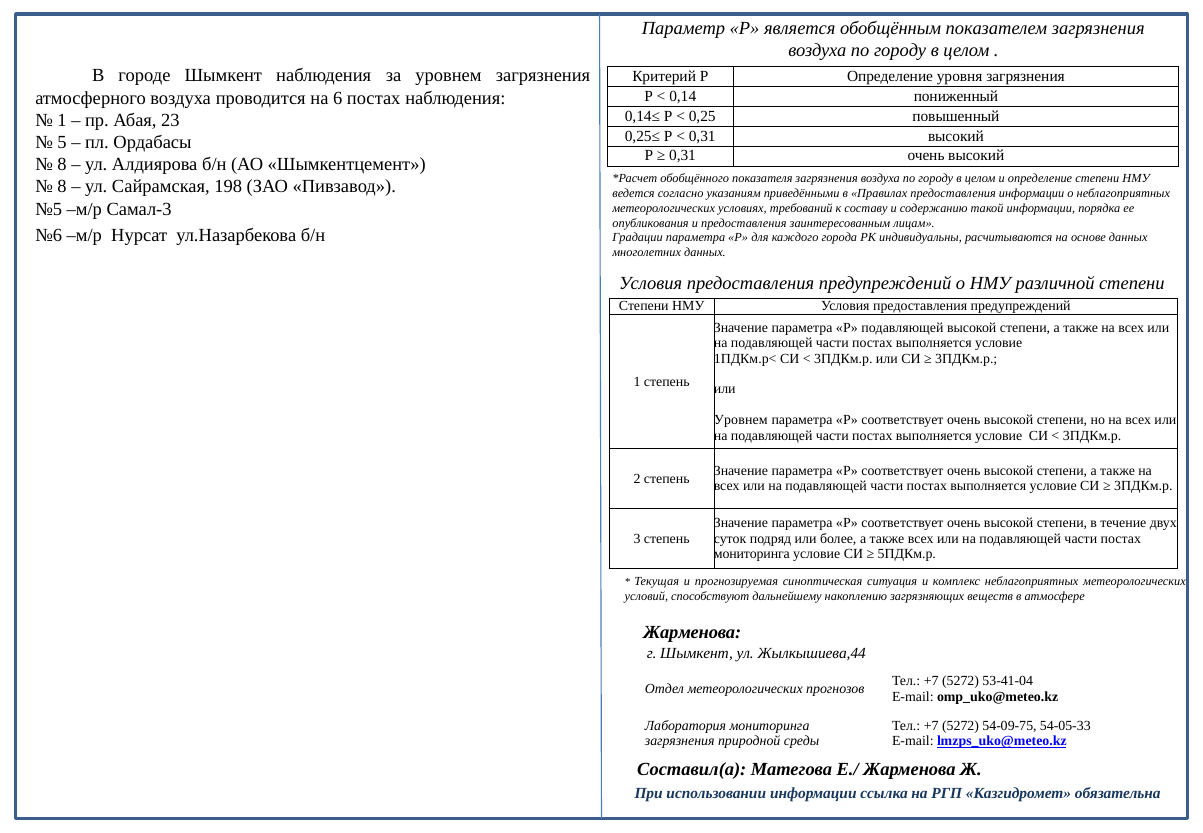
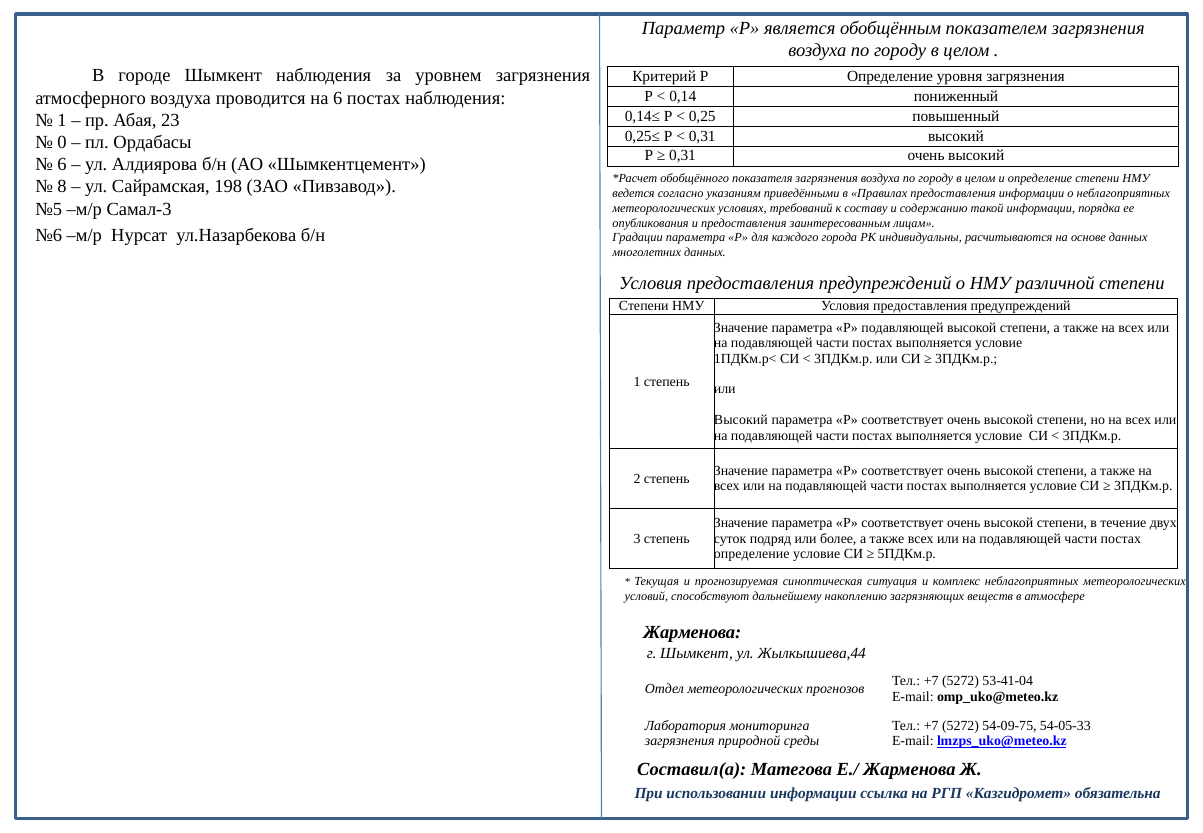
5: 5 -> 0
8 at (62, 165): 8 -> 6
Уровнем at (741, 420): Уровнем -> Высокий
мониторинга at (752, 554): мониторинга -> определение
